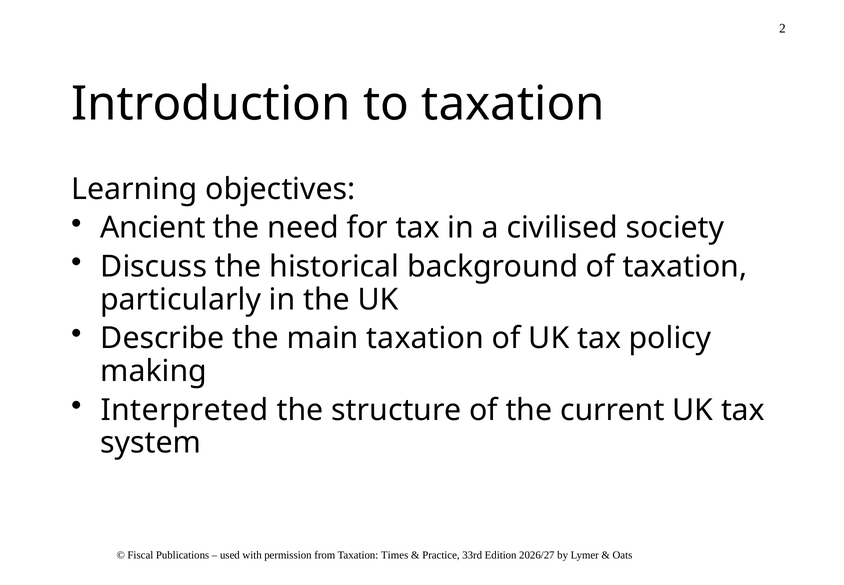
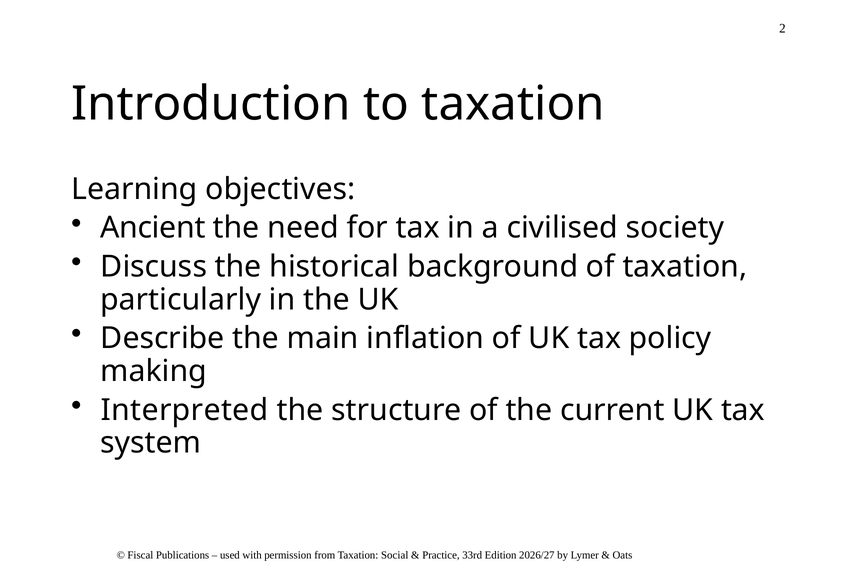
main taxation: taxation -> inflation
Times: Times -> Social
